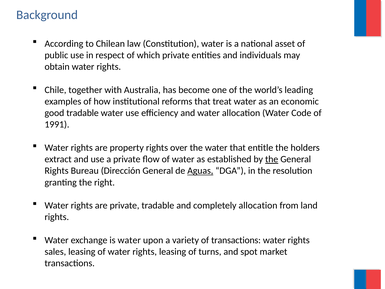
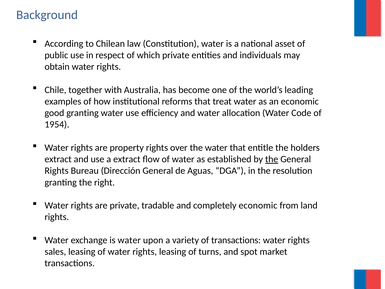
good tradable: tradable -> granting
1991: 1991 -> 1954
a private: private -> extract
Aguas underline: present -> none
completely allocation: allocation -> economic
